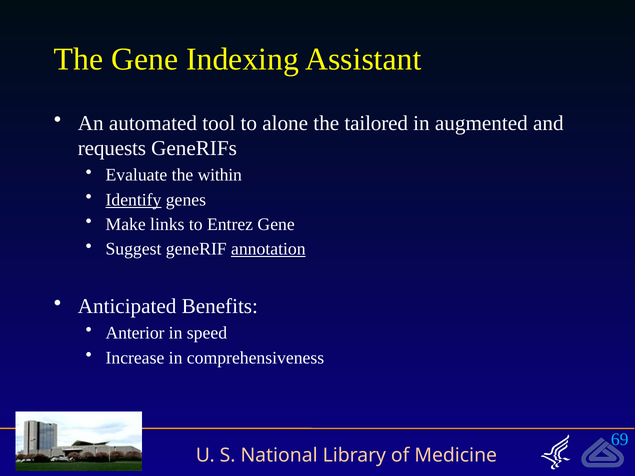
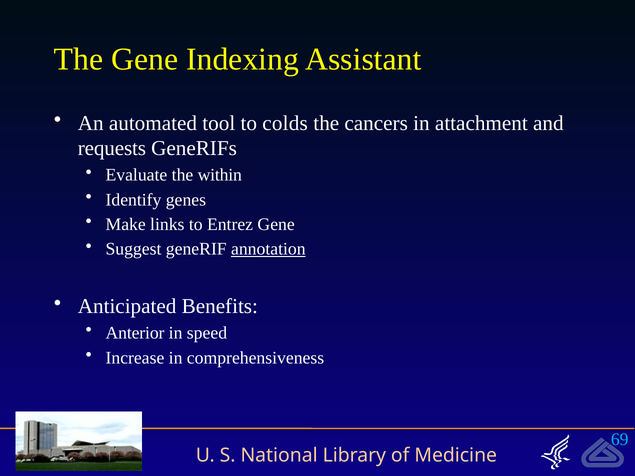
alone: alone -> colds
tailored: tailored -> cancers
augmented: augmented -> attachment
Identify underline: present -> none
